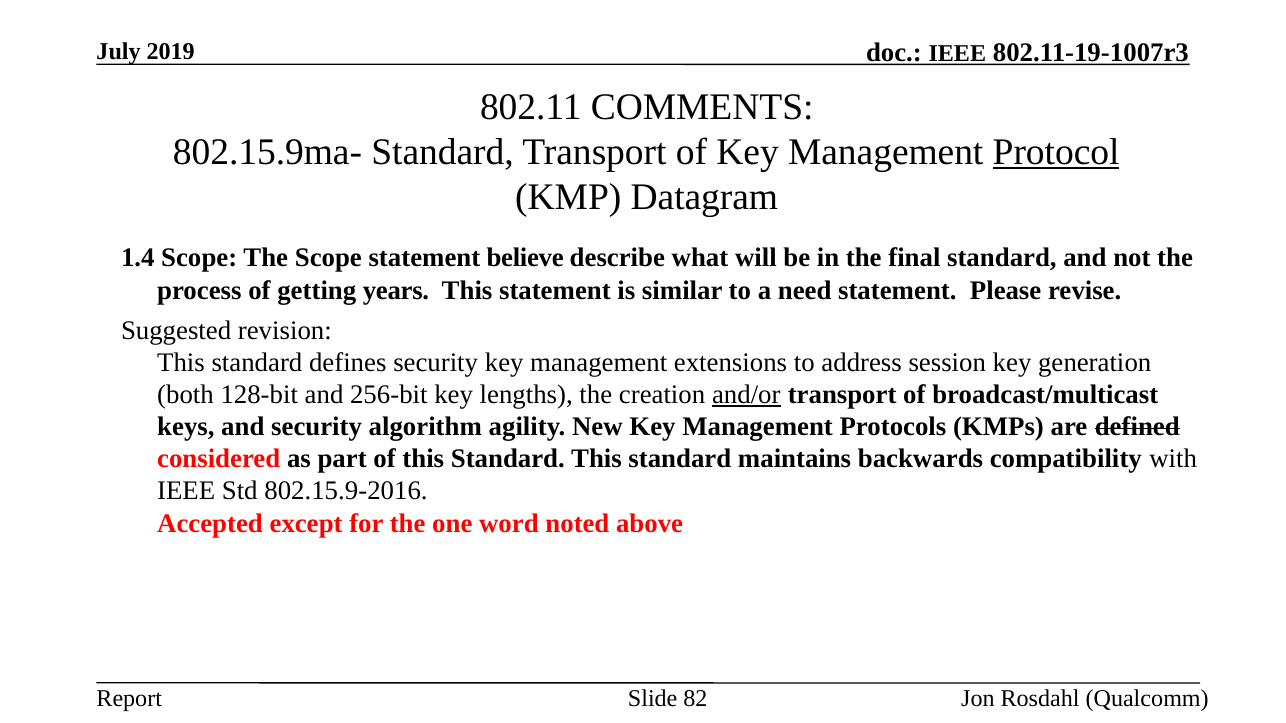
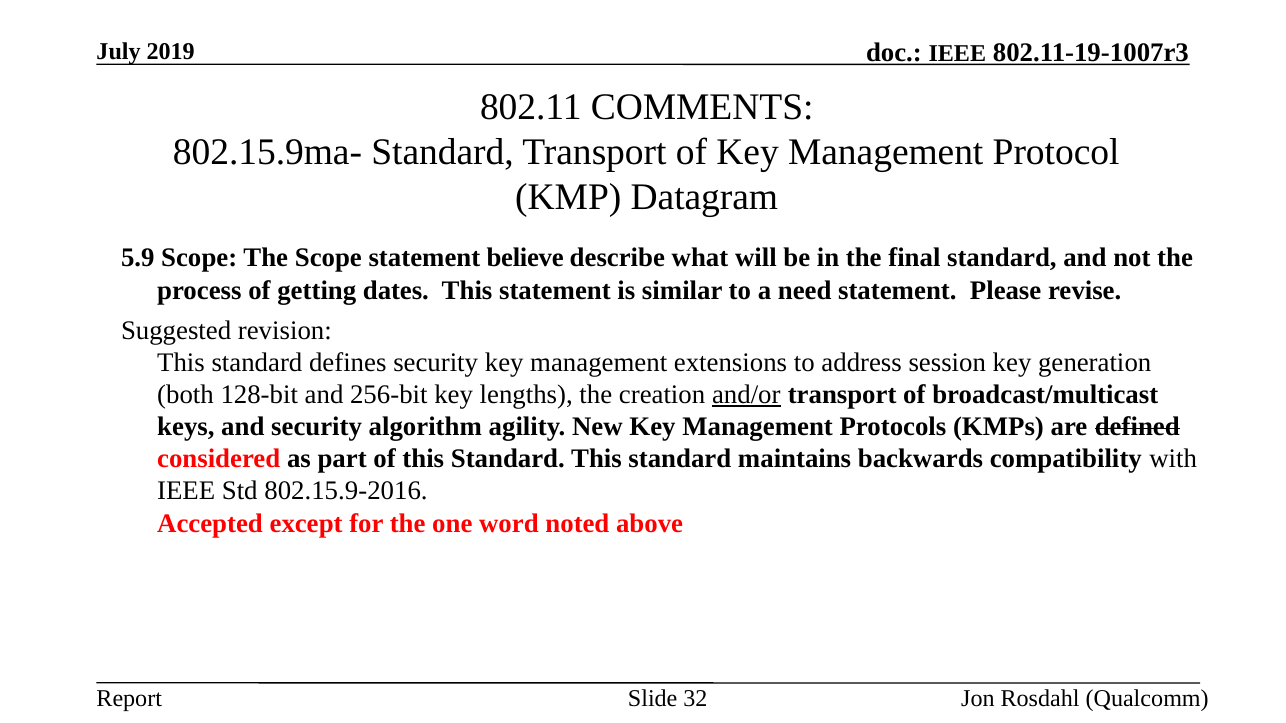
Protocol underline: present -> none
1.4: 1.4 -> 5.9
years: years -> dates
82: 82 -> 32
